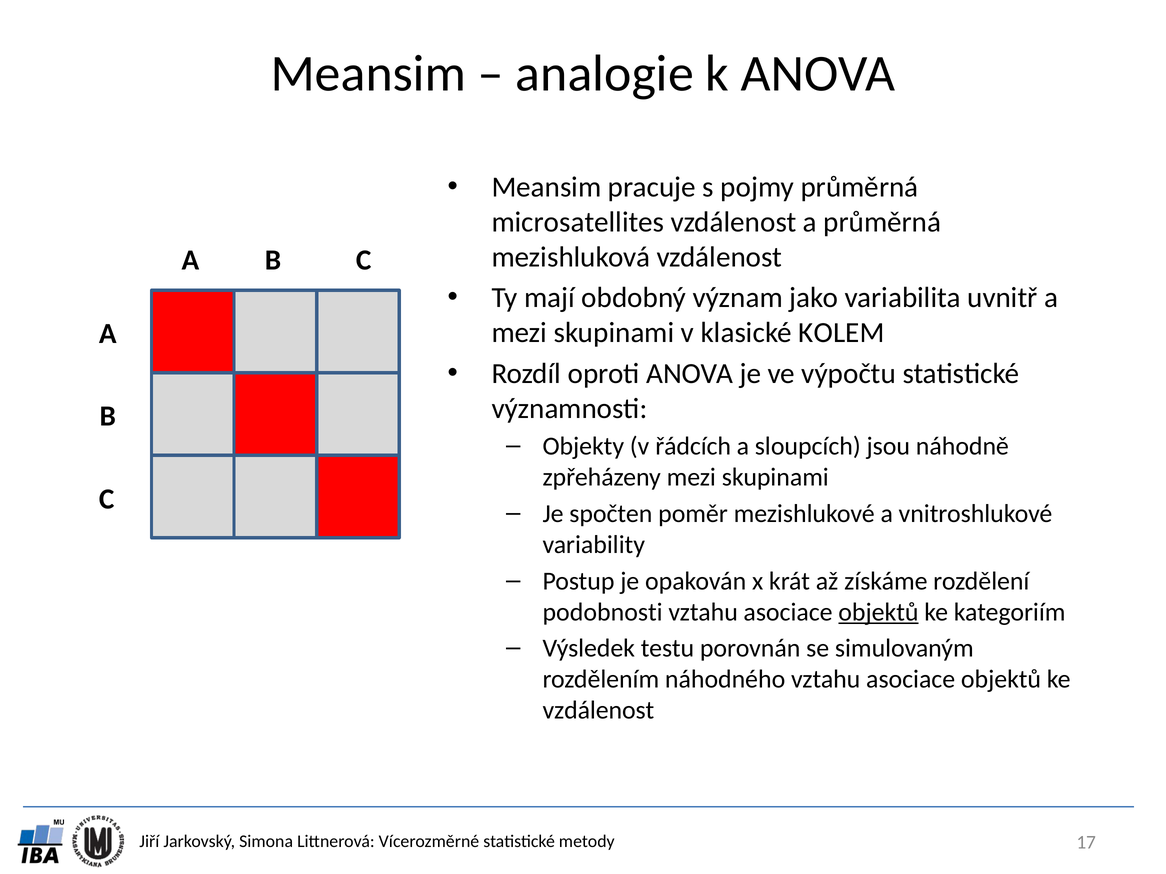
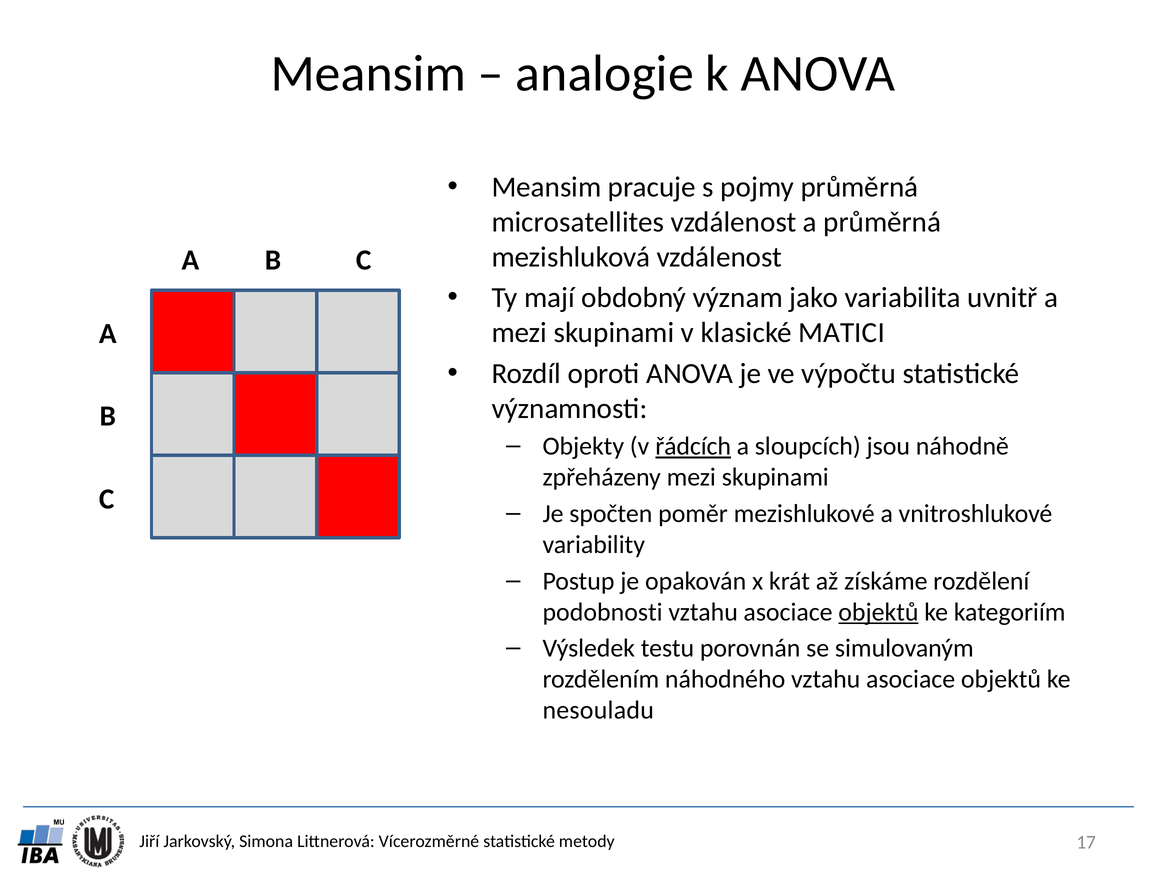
KOLEM: KOLEM -> MATICI
řádcích underline: none -> present
vzdálenost at (598, 711): vzdálenost -> nesouladu
